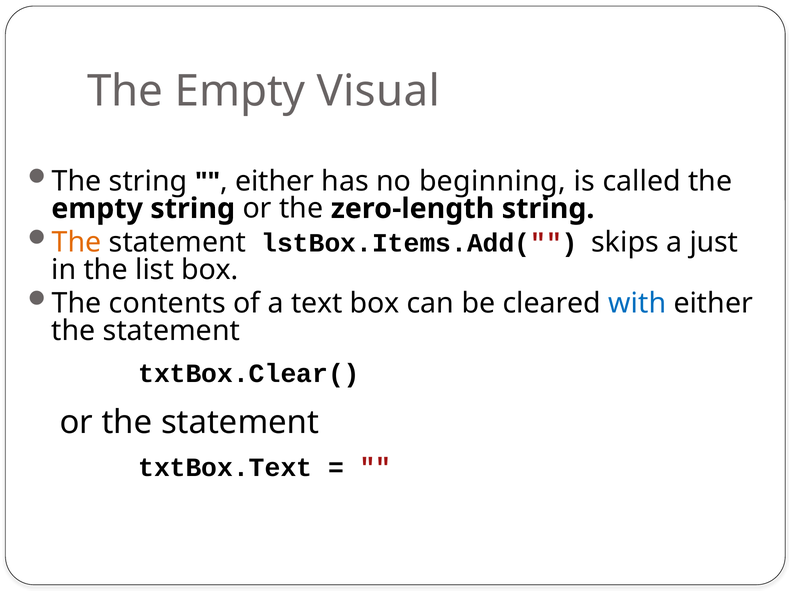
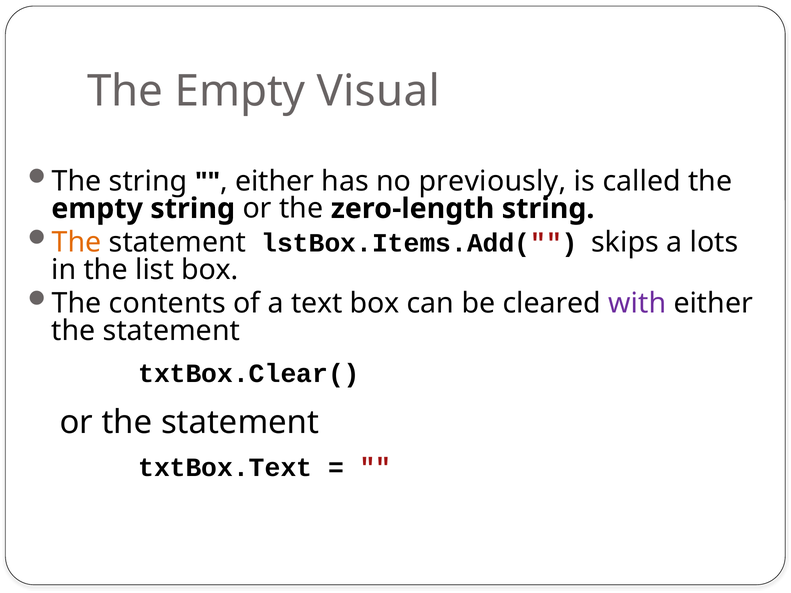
beginning: beginning -> previously
just: just -> lots
with colour: blue -> purple
